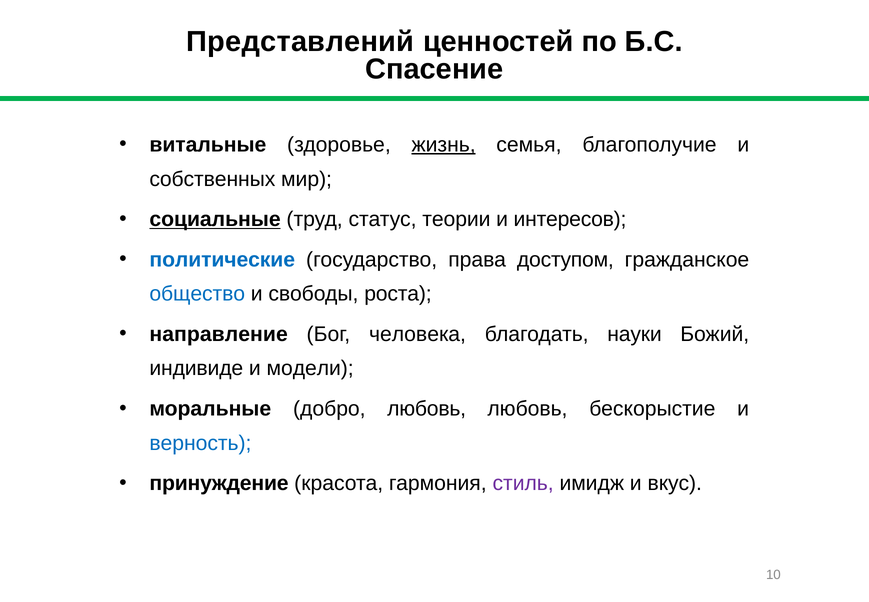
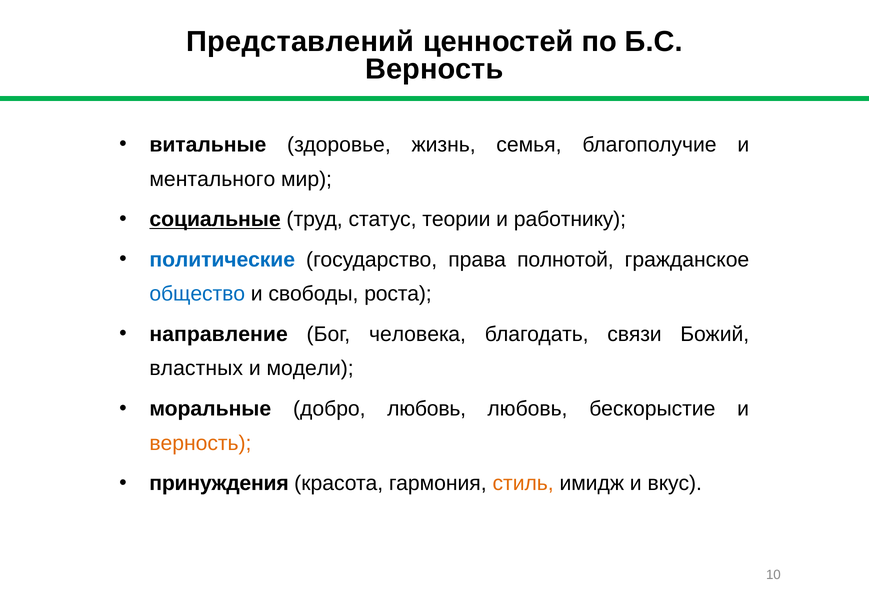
Спасение at (434, 69): Спасение -> Верность
жизнь underline: present -> none
собственных: собственных -> ментального
интересов: интересов -> работнику
доступом: доступом -> полнотой
науки: науки -> связи
индивиде: индивиде -> властных
верность at (200, 443) colour: blue -> orange
принуждение: принуждение -> принуждения
стиль colour: purple -> orange
